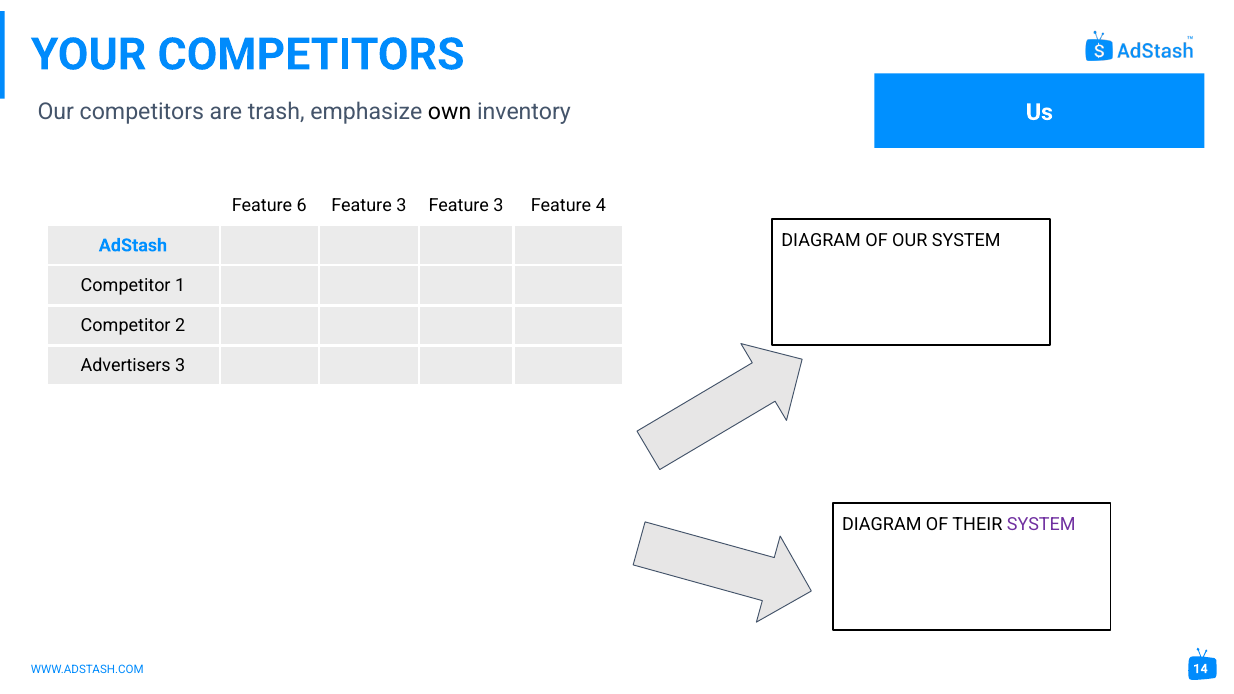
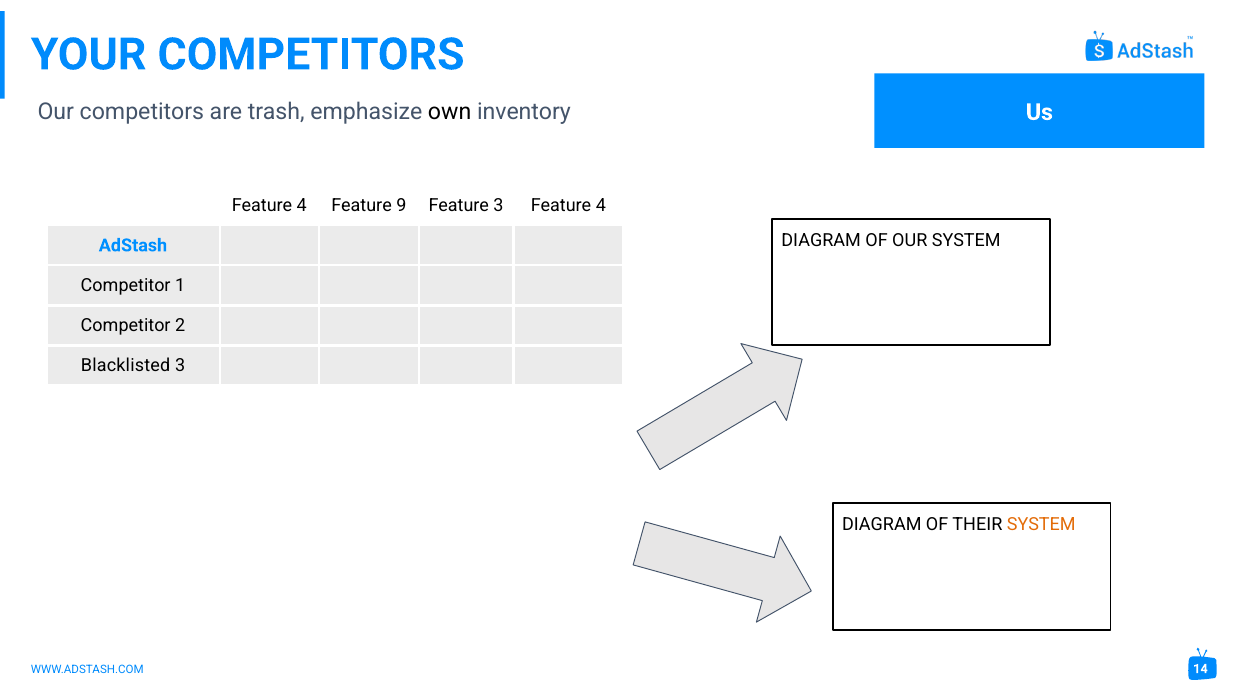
6 at (302, 205): 6 -> 4
3 at (401, 205): 3 -> 9
Advertisers: Advertisers -> Blacklisted
SYSTEM at (1041, 525) colour: purple -> orange
